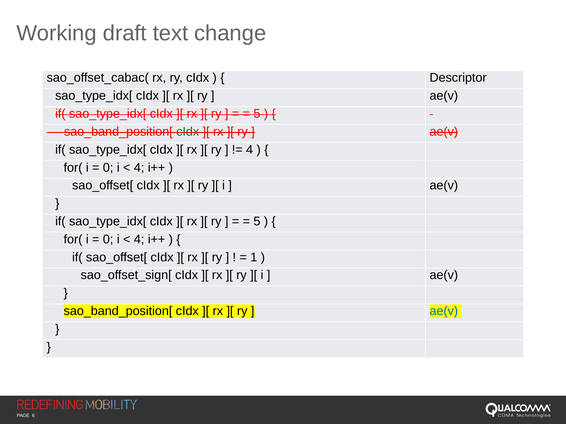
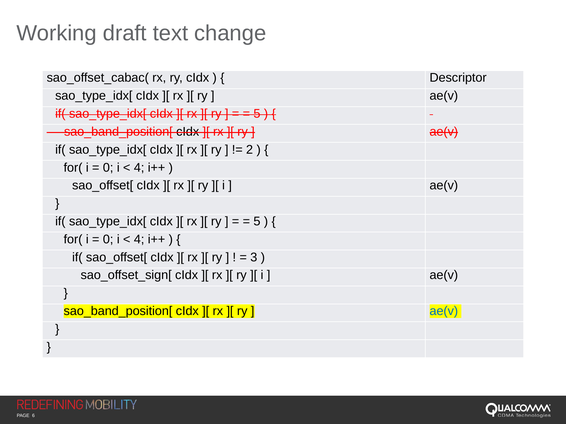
cIdx at (188, 132) colour: green -> black
4 at (250, 150): 4 -> 2
1: 1 -> 3
